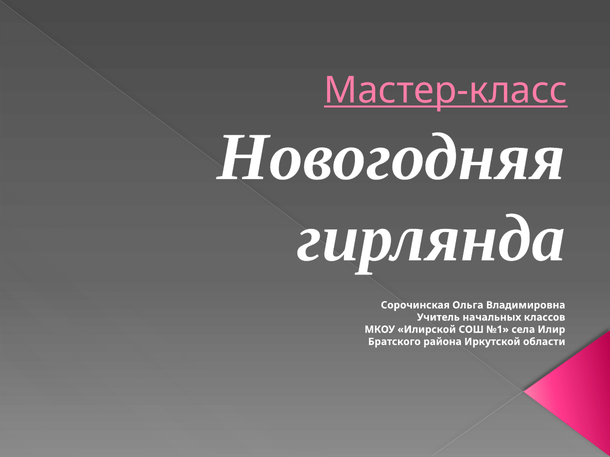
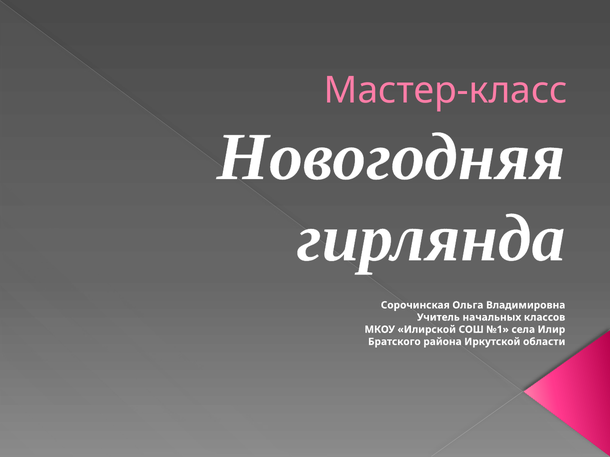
Мастер-класс underline: present -> none
